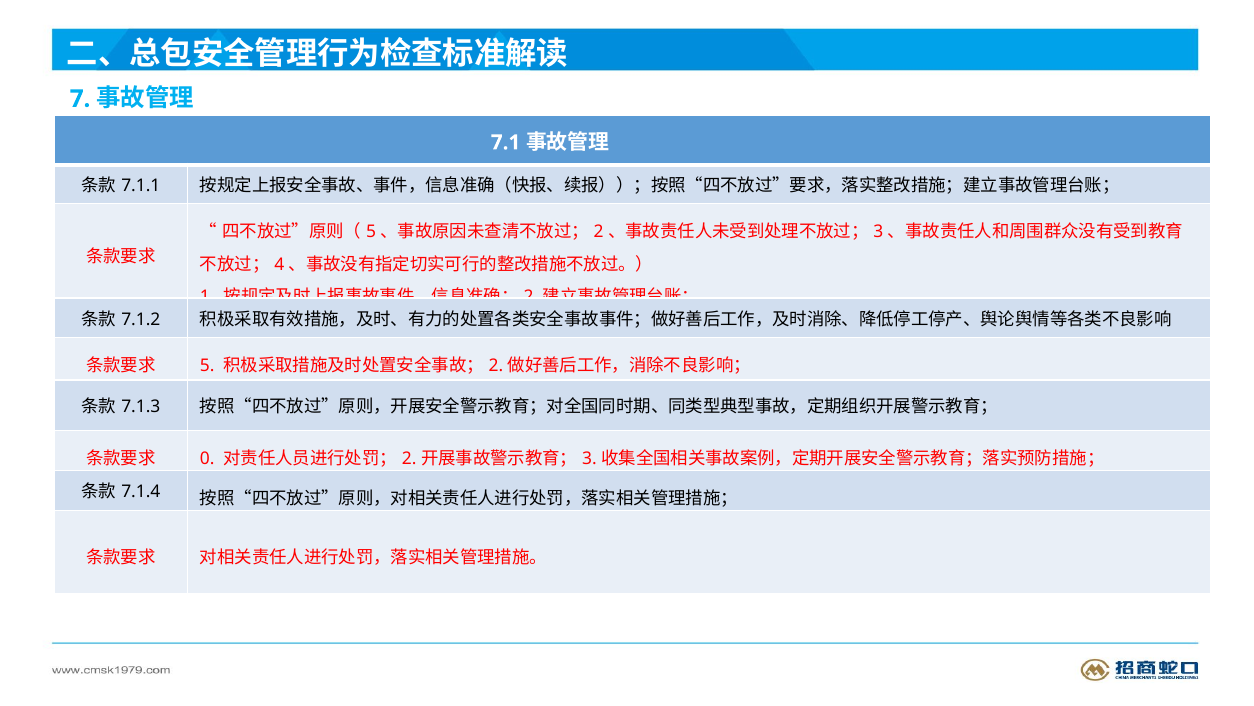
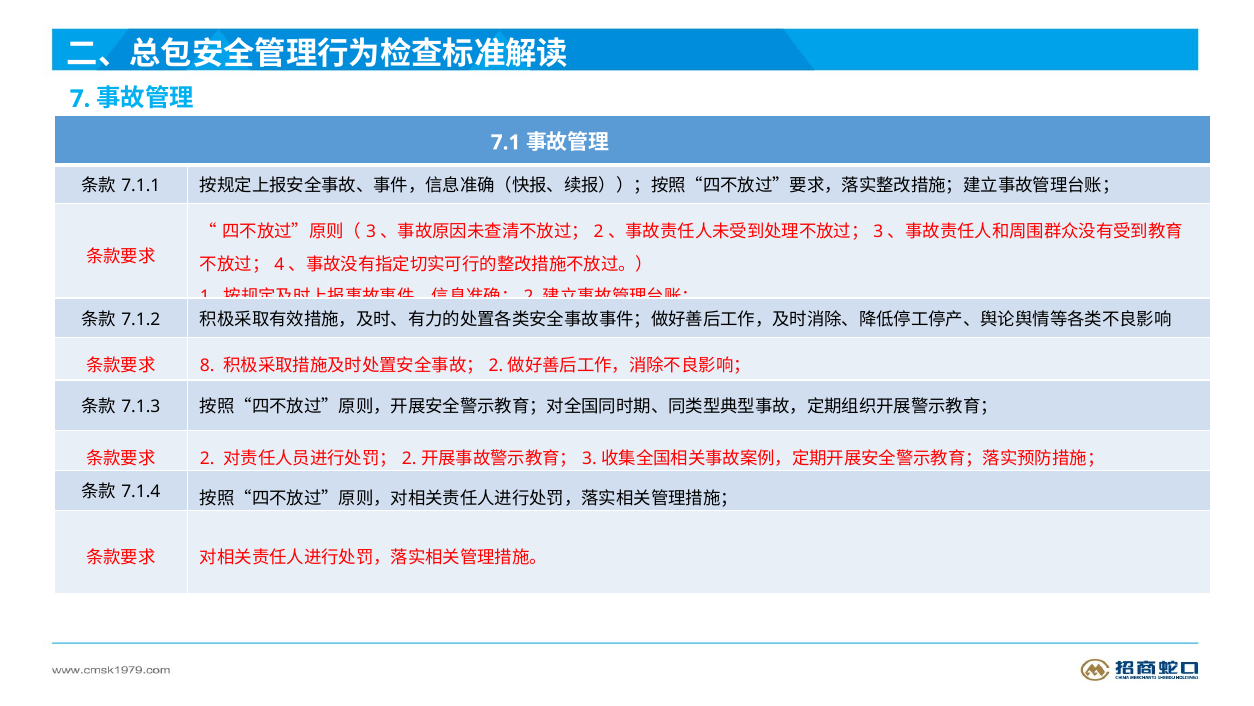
5 at (371, 232): 5 -> 3
5 at (207, 365): 5 -> 8
0 at (207, 458): 0 -> 2
